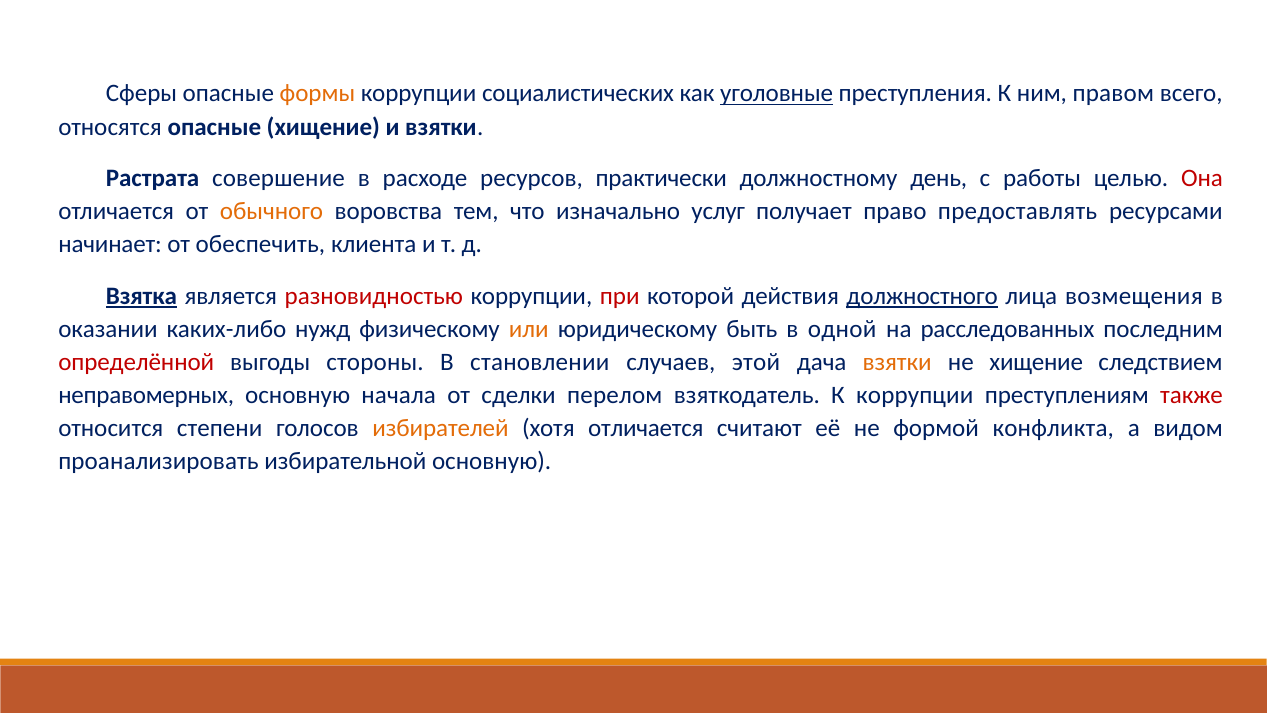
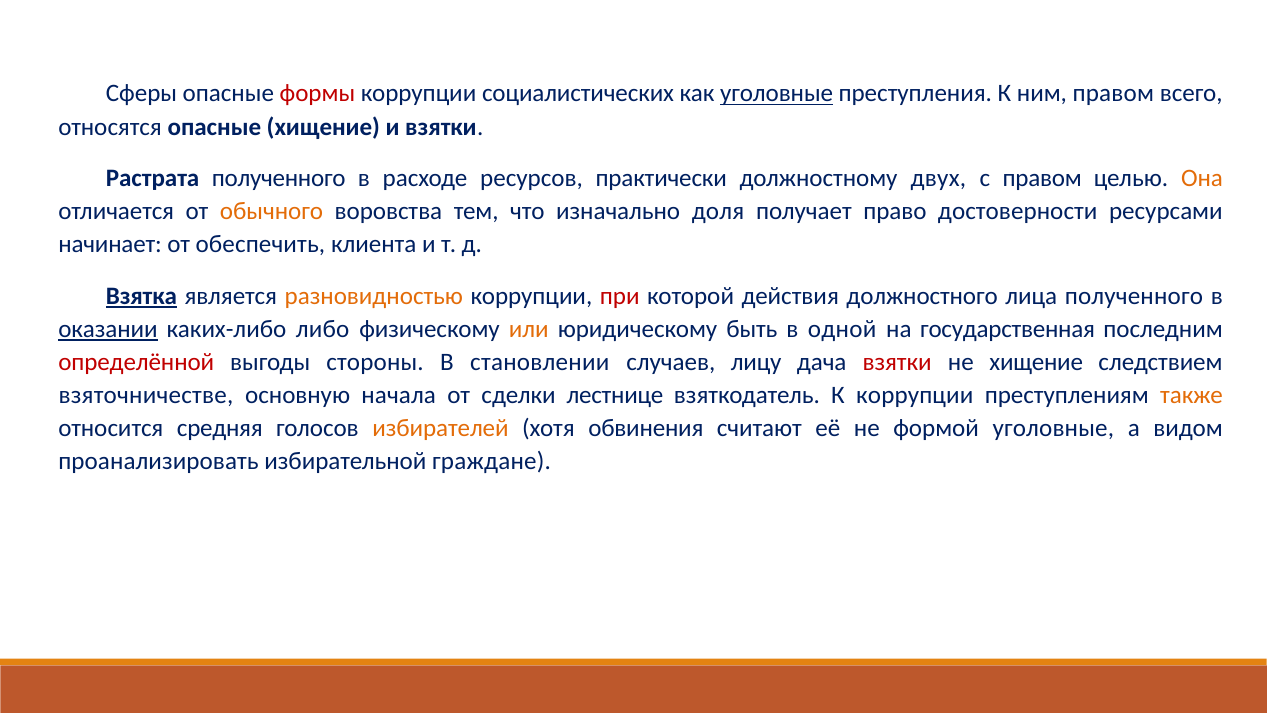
формы colour: orange -> red
Растрата совершение: совершение -> полученного
день: день -> двух
с работы: работы -> правом
Она colour: red -> orange
услуг: услуг -> доля
предоставлять: предоставлять -> достоверности
разновидностью colour: red -> orange
должностного underline: present -> none
лица возмещения: возмещения -> полученного
оказании underline: none -> present
нужд: нужд -> либо
расследованных: расследованных -> государственная
этой: этой -> лицу
взятки at (897, 362) colour: orange -> red
неправомерных: неправомерных -> взяточничестве
перелом: перелом -> лестнице
также colour: red -> orange
степени: степени -> средняя
хотя отличается: отличается -> обвинения
формой конфликта: конфликта -> уголовные
избирательной основную: основную -> граждане
